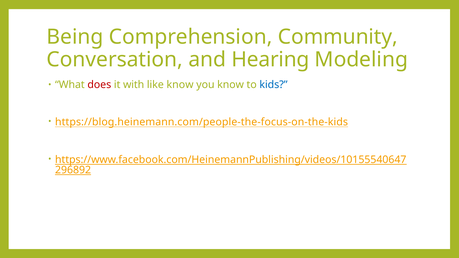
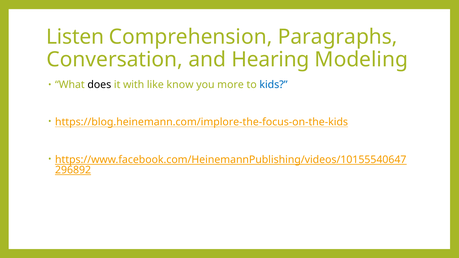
Being: Being -> Listen
Community: Community -> Paragraphs
does colour: red -> black
you know: know -> more
https://blog.heinemann.com/people-the-focus-on-the-kids: https://blog.heinemann.com/people-the-focus-on-the-kids -> https://blog.heinemann.com/implore-the-focus-on-the-kids
